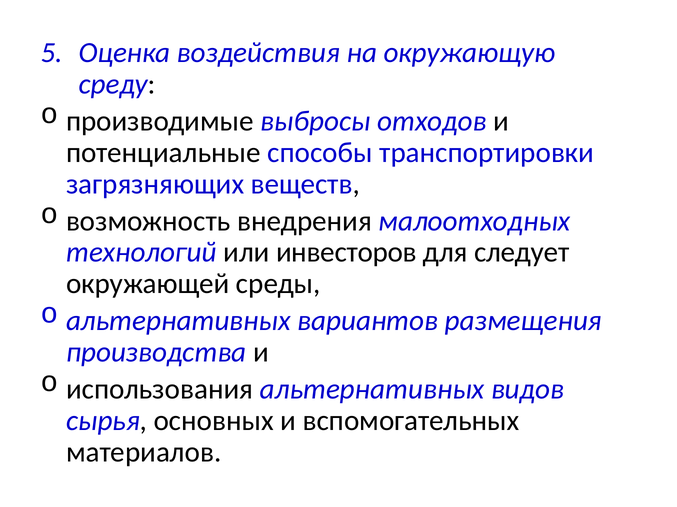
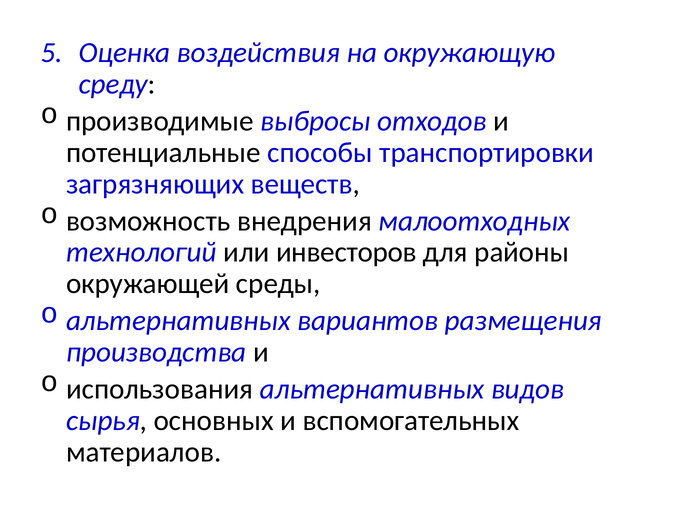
следует: следует -> районы
